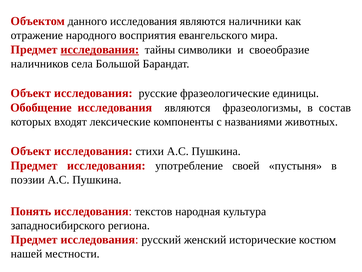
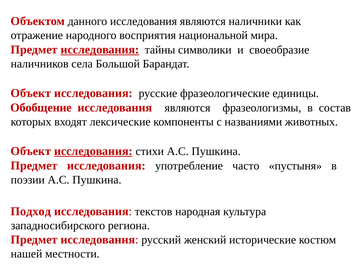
евангельского: евангельского -> национальной
исследования at (93, 151) underline: none -> present
своей: своей -> часто
Понять: Понять -> Подход
